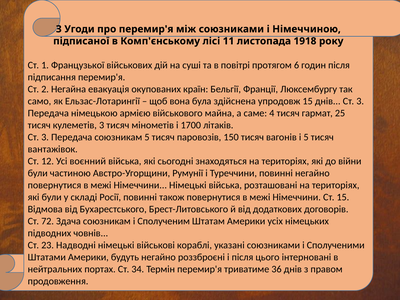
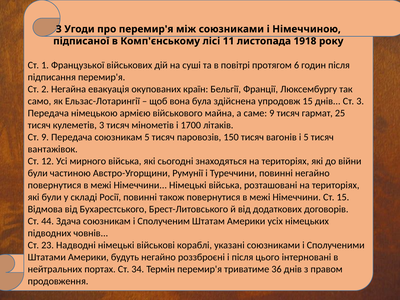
саме 4: 4 -> 9
3 at (45, 137): 3 -> 9
воєнний: воєнний -> мирного
72: 72 -> 44
